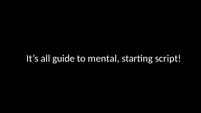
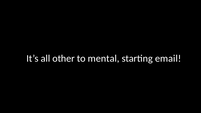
guide: guide -> other
script: script -> email
